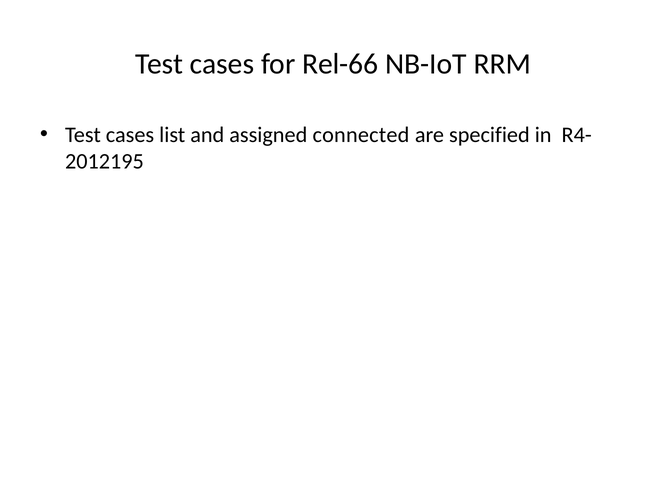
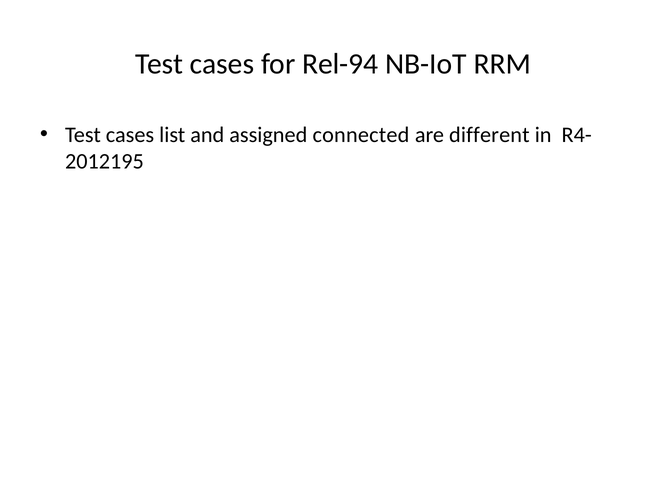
Rel-66: Rel-66 -> Rel-94
specified: specified -> different
